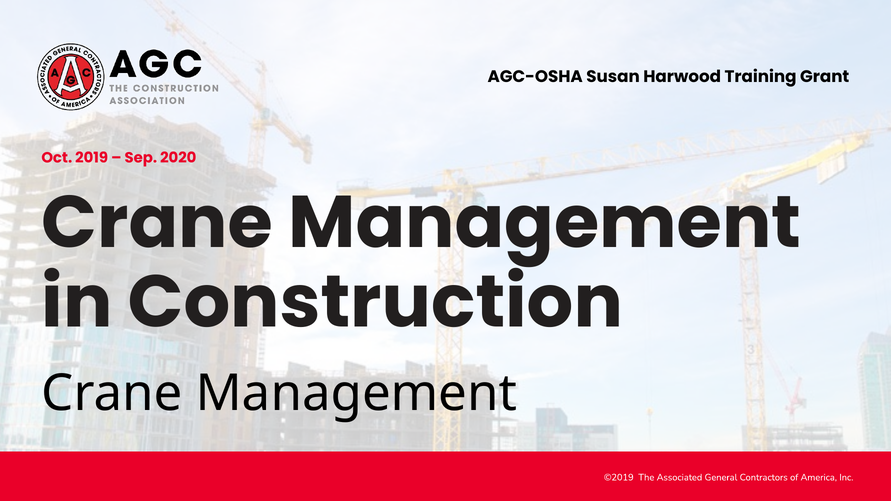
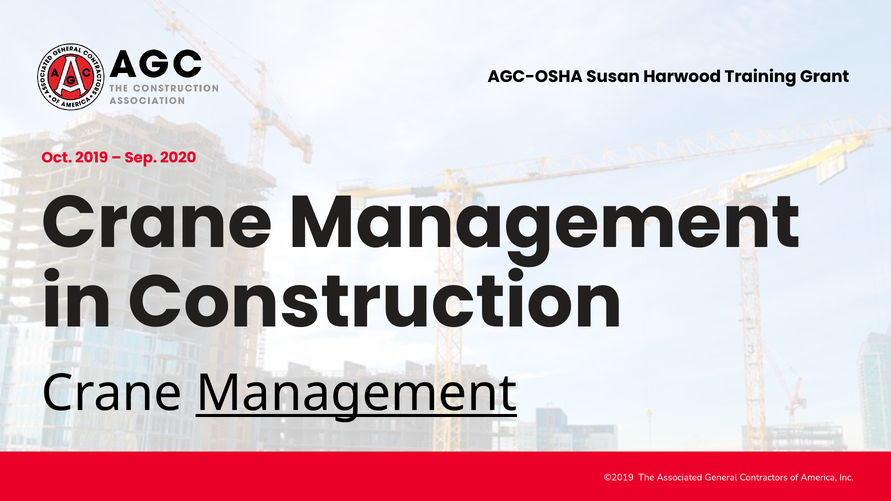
Management at (356, 394) underline: none -> present
